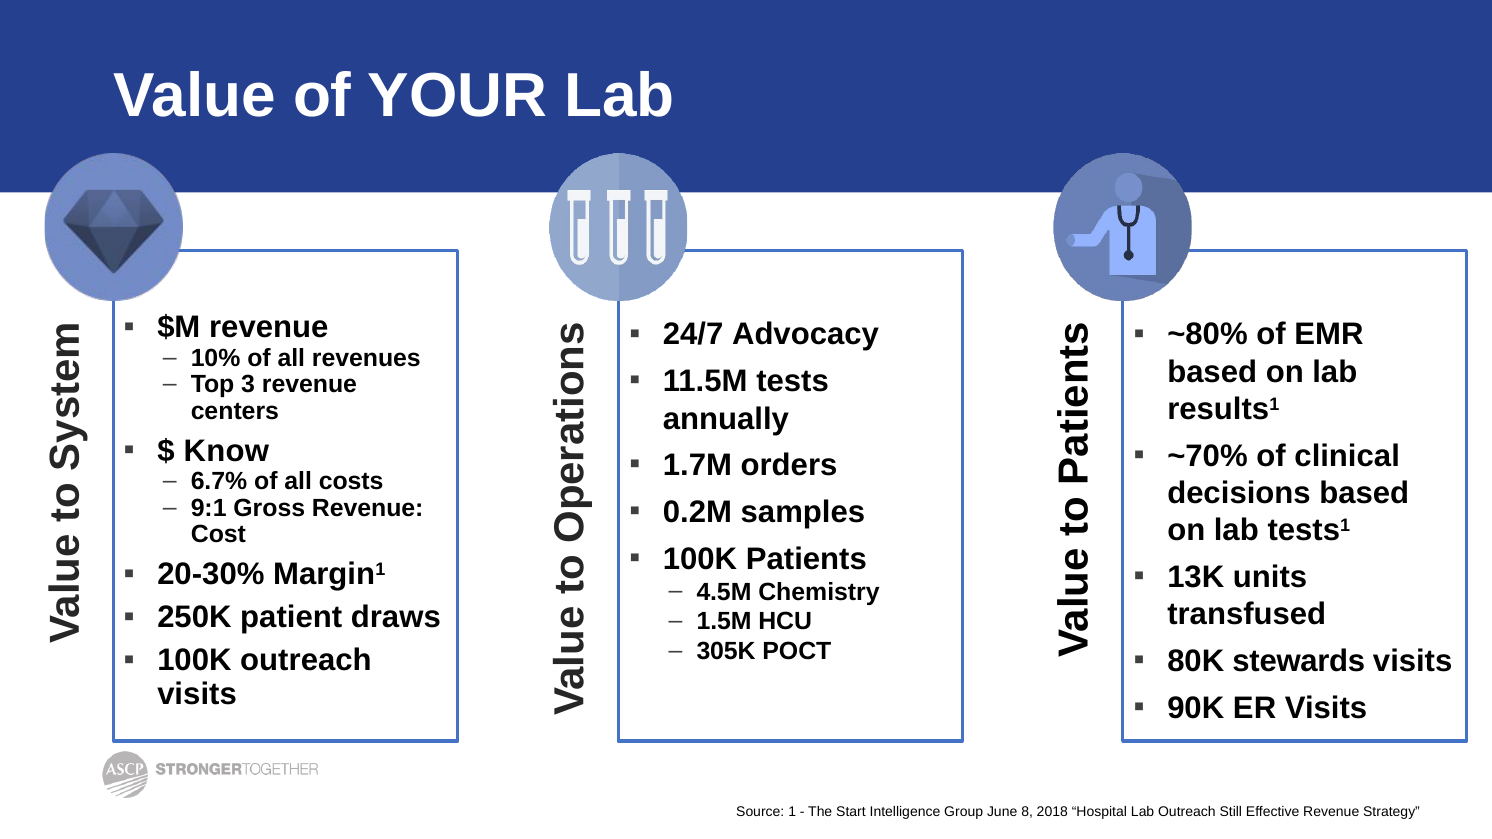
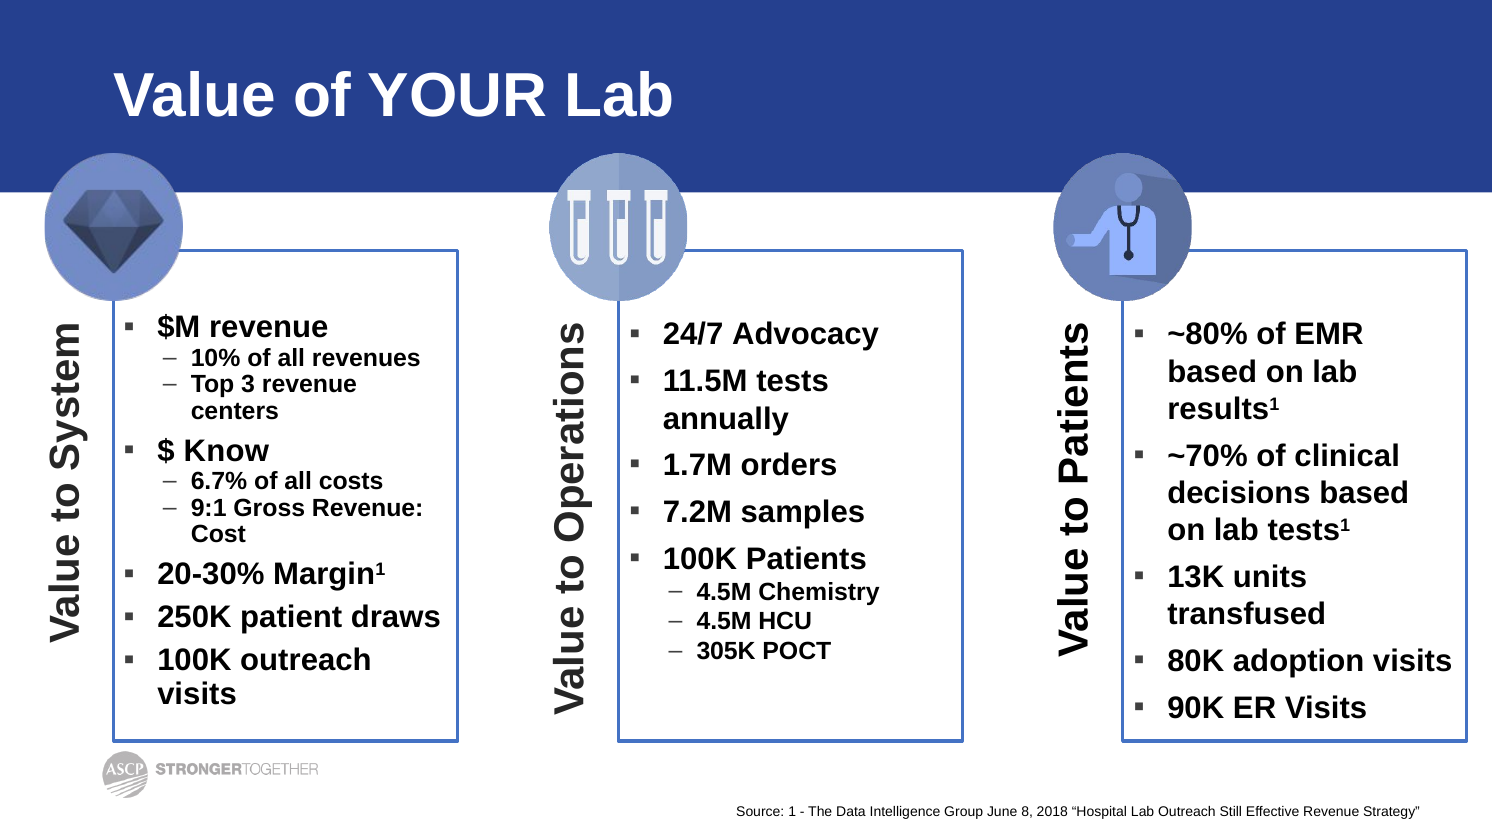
0.2M: 0.2M -> 7.2M
1.5M at (724, 622): 1.5M -> 4.5M
stewards: stewards -> adoption
Start: Start -> Data
